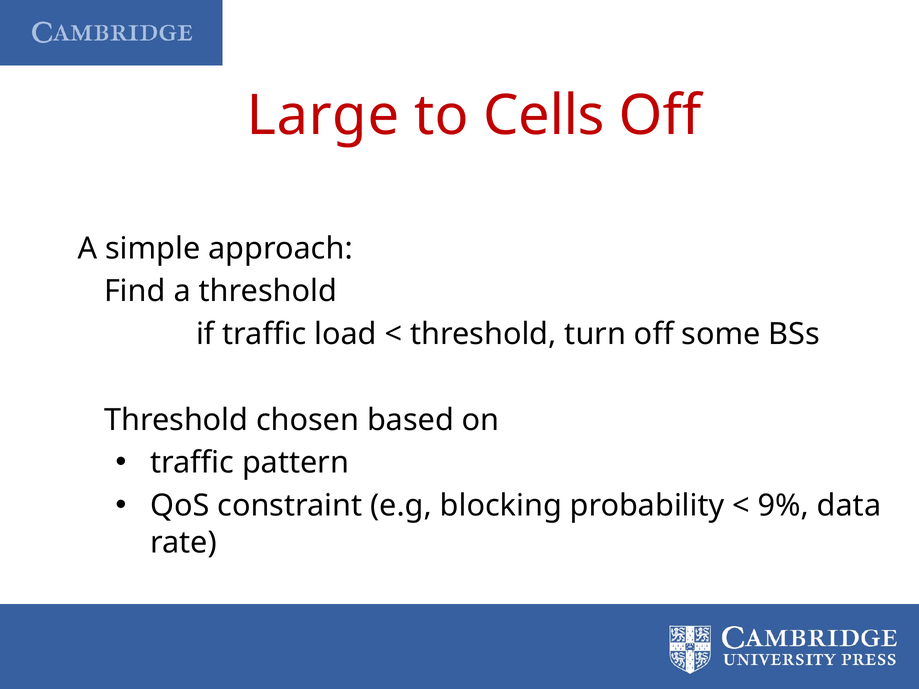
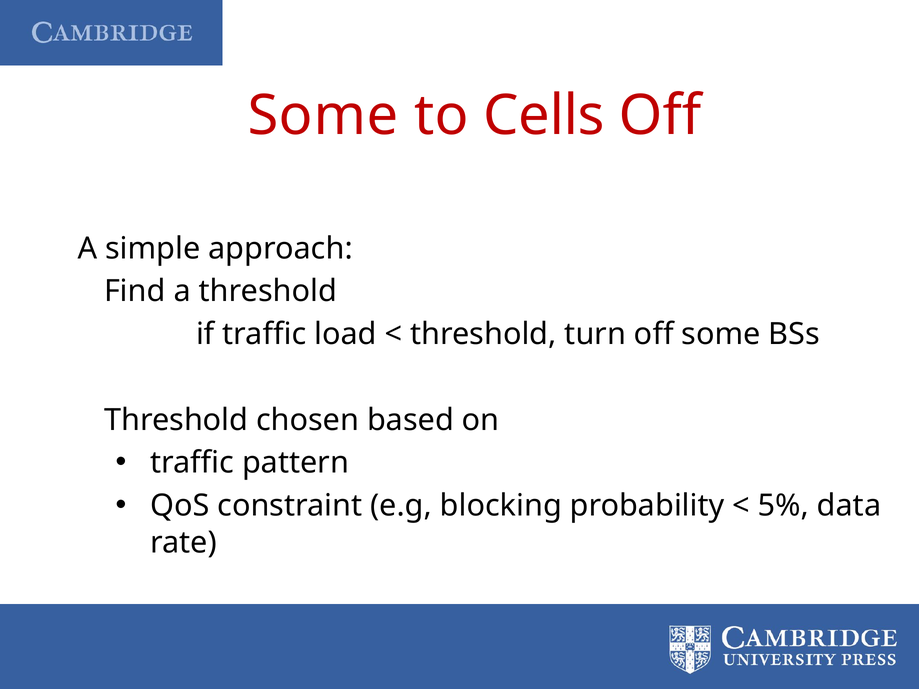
Large at (323, 116): Large -> Some
9%: 9% -> 5%
